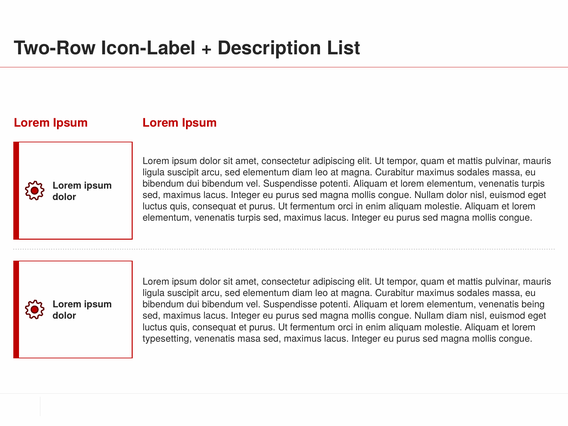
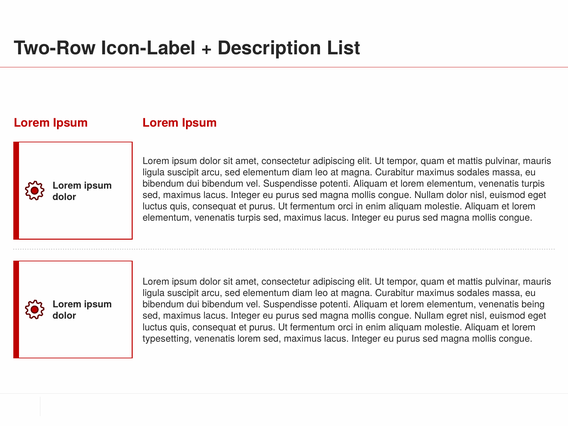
Nullam diam: diam -> egret
venenatis masa: masa -> lorem
